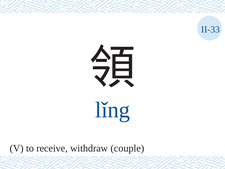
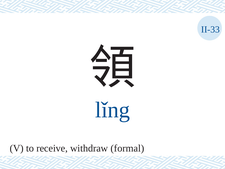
couple: couple -> formal
